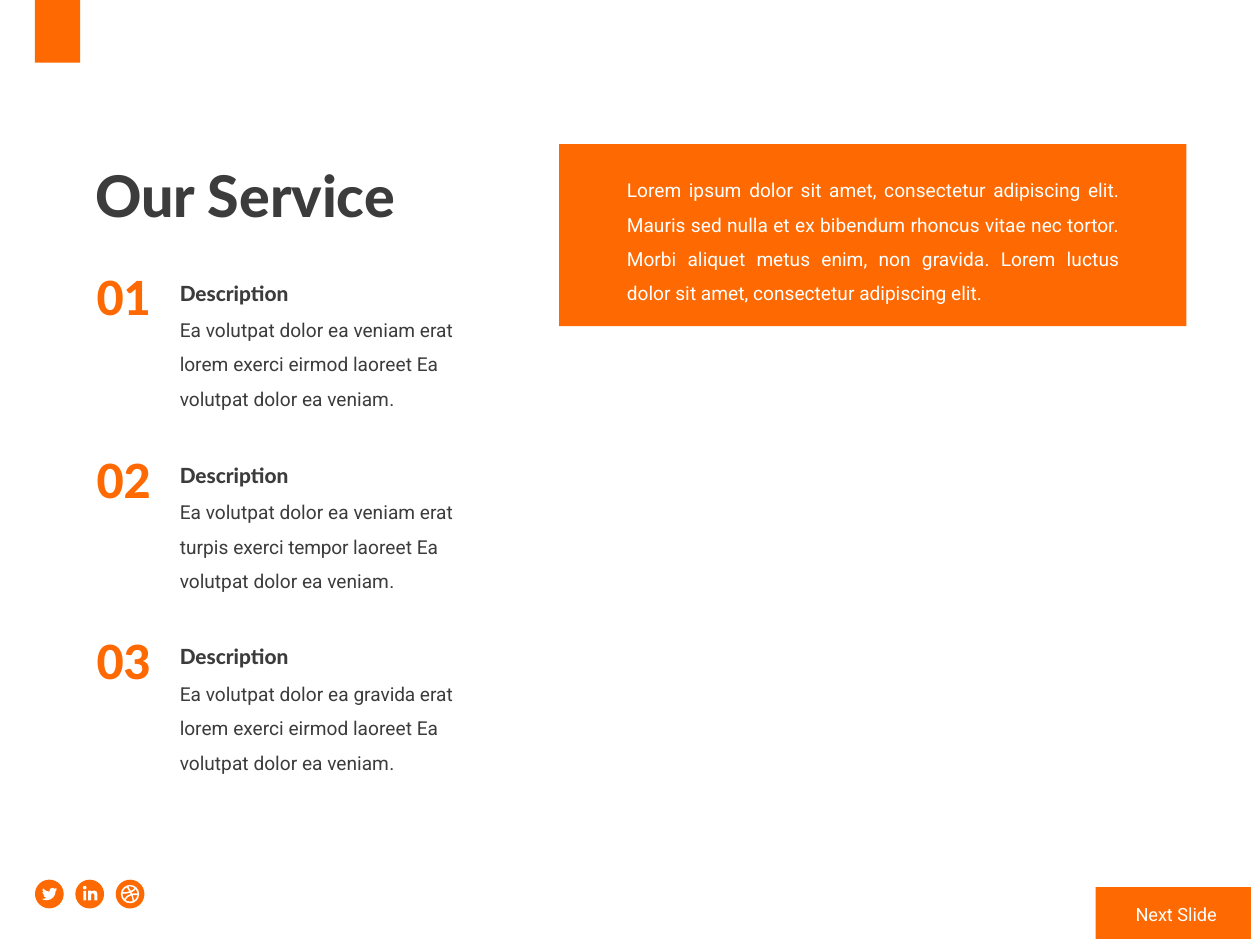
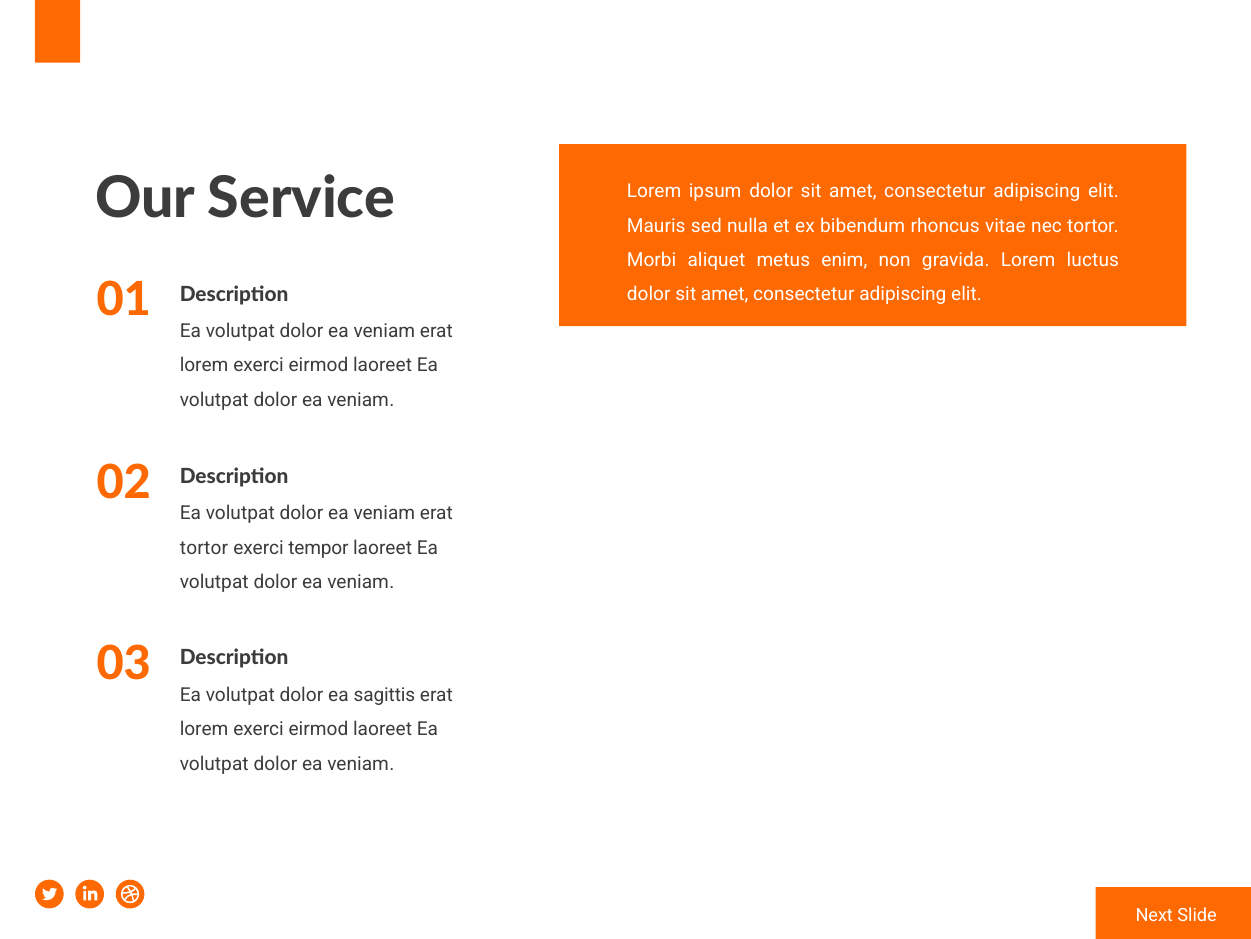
turpis at (204, 548): turpis -> tortor
ea gravida: gravida -> sagittis
